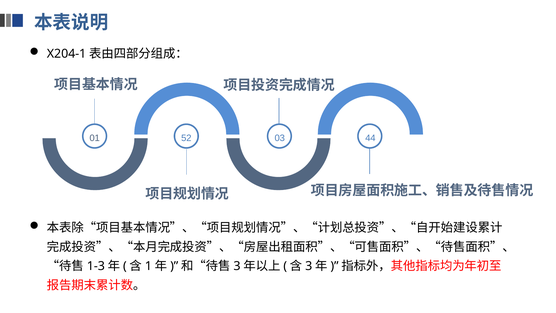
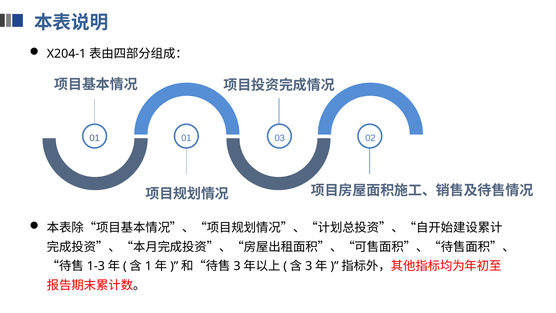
01 52: 52 -> 01
44: 44 -> 02
